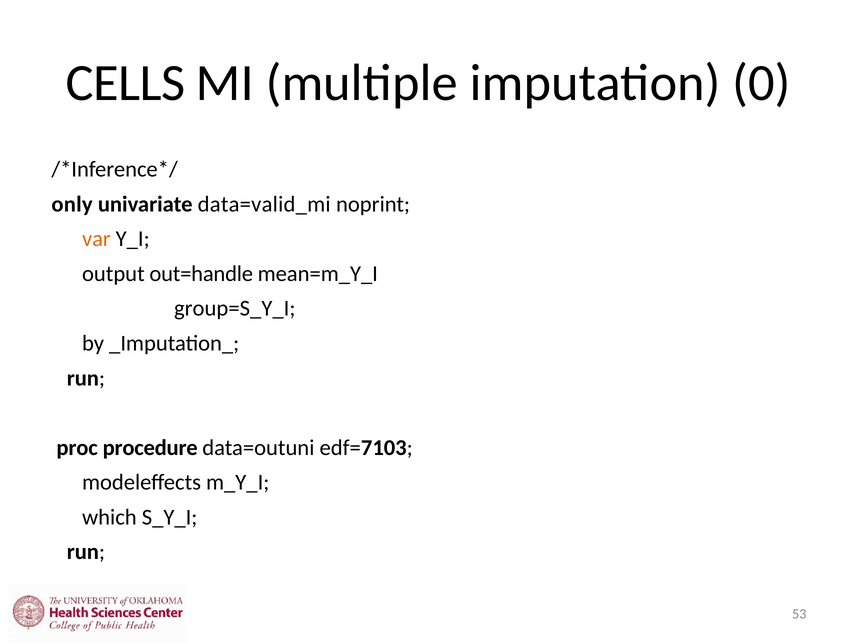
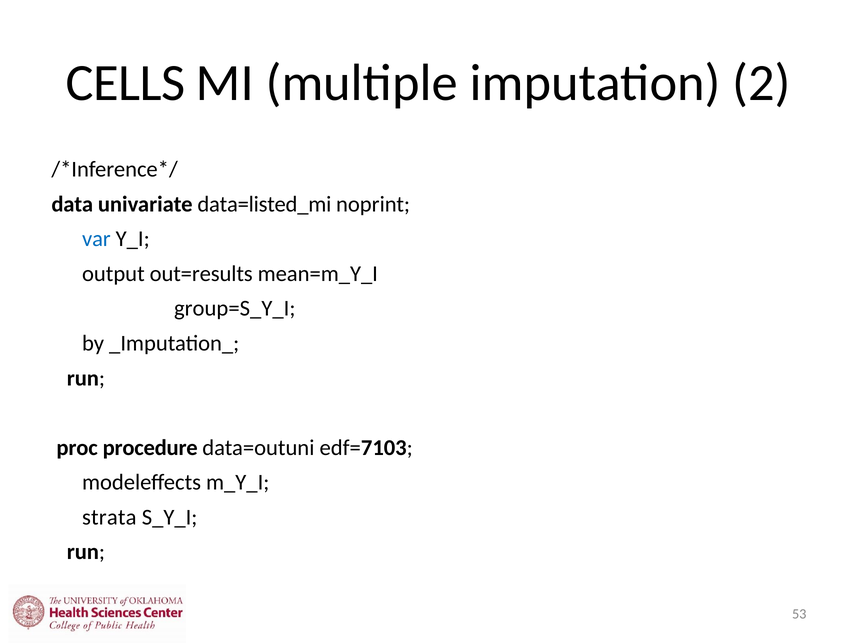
0: 0 -> 2
only: only -> data
data=valid_mi: data=valid_mi -> data=listed_mi
var colour: orange -> blue
out=handle: out=handle -> out=results
which: which -> strata
